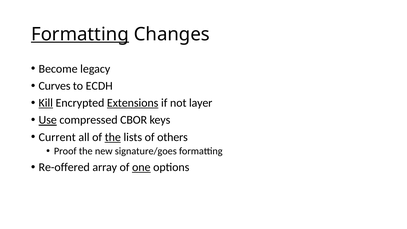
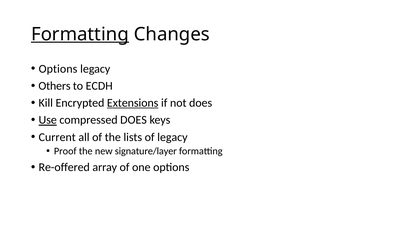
Become at (58, 69): Become -> Options
Curves: Curves -> Others
Kill underline: present -> none
not layer: layer -> does
compressed CBOR: CBOR -> DOES
the at (113, 137) underline: present -> none
of others: others -> legacy
signature/goes: signature/goes -> signature/layer
one underline: present -> none
